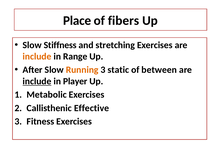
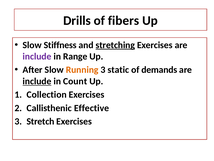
Place: Place -> Drills
stretching underline: none -> present
include at (37, 56) colour: orange -> purple
between: between -> demands
Player: Player -> Count
Metabolic: Metabolic -> Collection
Fitness: Fitness -> Stretch
